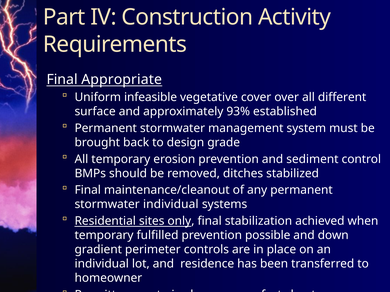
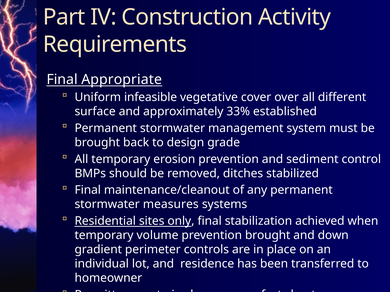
93%: 93% -> 33%
stormwater individual: individual -> measures
fulfilled: fulfilled -> volume
prevention possible: possible -> brought
